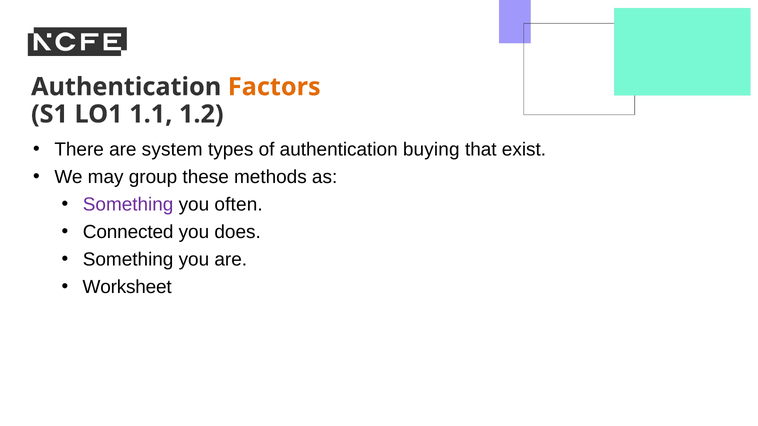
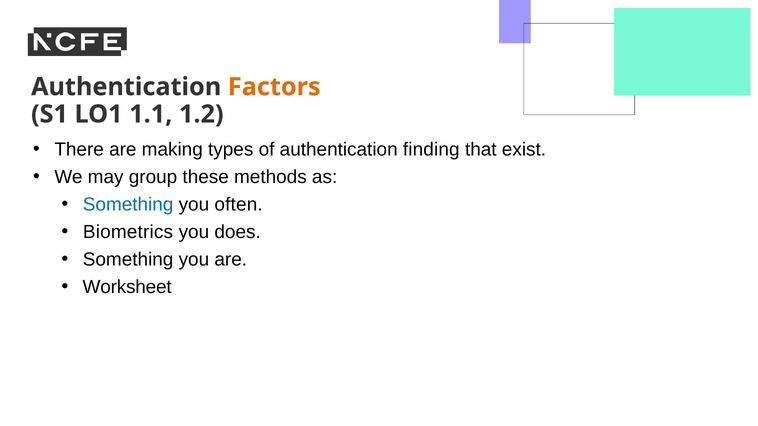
system: system -> making
buying: buying -> finding
Something at (128, 205) colour: purple -> blue
Connected: Connected -> Biometrics
